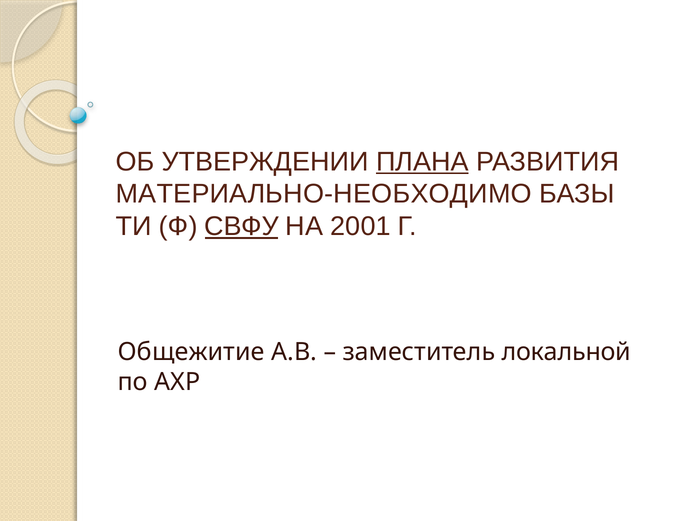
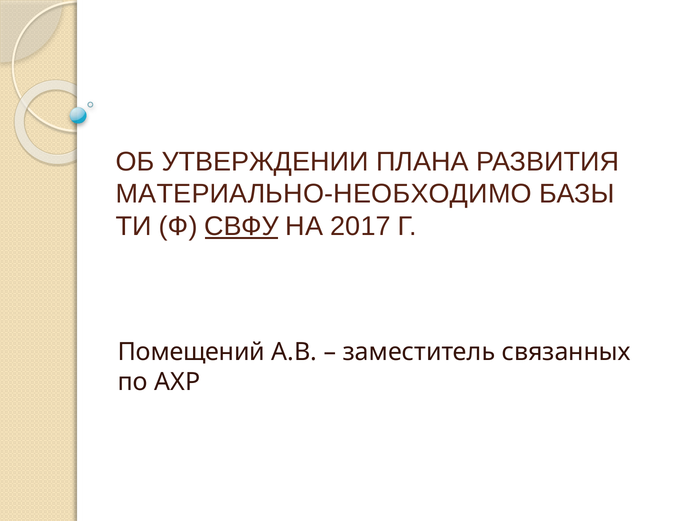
ПЛАНА underline: present -> none
2001: 2001 -> 2017
Общежитие: Общежитие -> Помещений
локальной: локальной -> связанных
